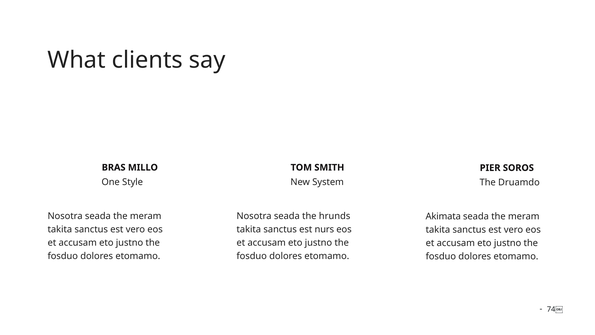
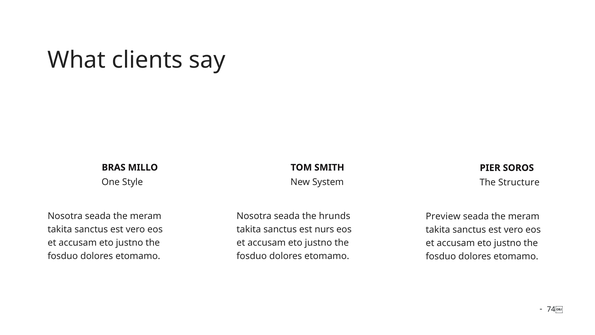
Druamdo: Druamdo -> Structure
Akimata: Akimata -> Preview
